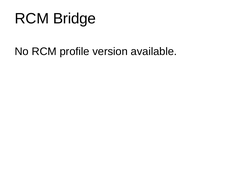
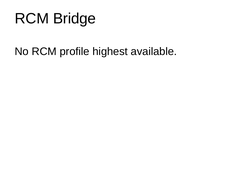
version: version -> highest
